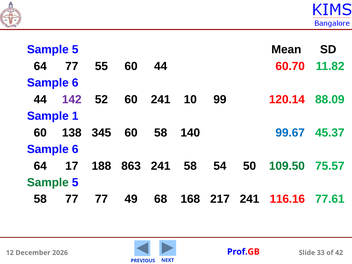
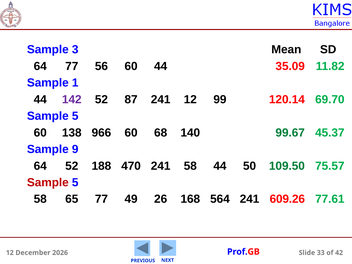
5 at (75, 50): 5 -> 3
55: 55 -> 56
60.70: 60.70 -> 35.09
6 at (75, 83): 6 -> 1
52 60: 60 -> 87
241 10: 10 -> 12
88.09: 88.09 -> 69.70
1 at (75, 116): 1 -> 5
345: 345 -> 966
60 58: 58 -> 68
99.67 colour: blue -> green
6 at (75, 149): 6 -> 9
64 17: 17 -> 52
863: 863 -> 470
58 54: 54 -> 44
Sample at (48, 183) colour: green -> red
58 77: 77 -> 65
68: 68 -> 26
217: 217 -> 564
116.16: 116.16 -> 609.26
